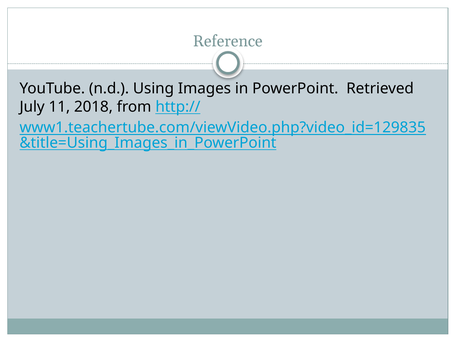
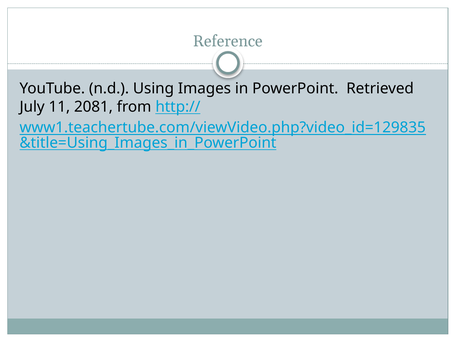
2018: 2018 -> 2081
